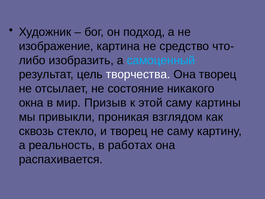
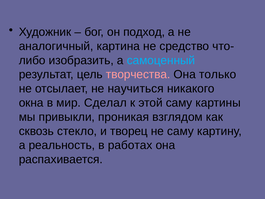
изображение: изображение -> аналогичный
творчества colour: white -> pink
Она творец: творец -> только
состояние: состояние -> научиться
Призыв: Призыв -> Сделал
